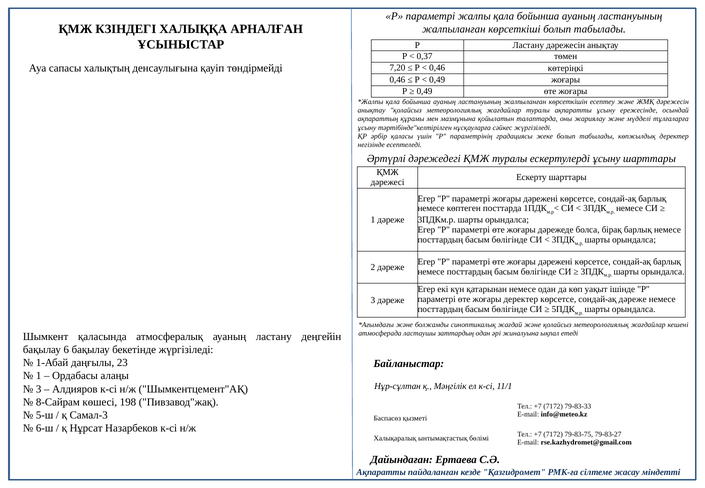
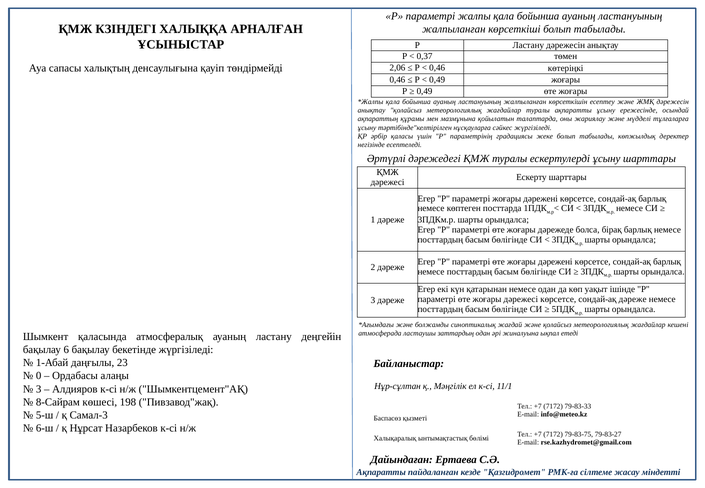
7,20: 7,20 -> 2,06
жоғары деректер: деректер -> дәрежесі
1 at (39, 376): 1 -> 0
